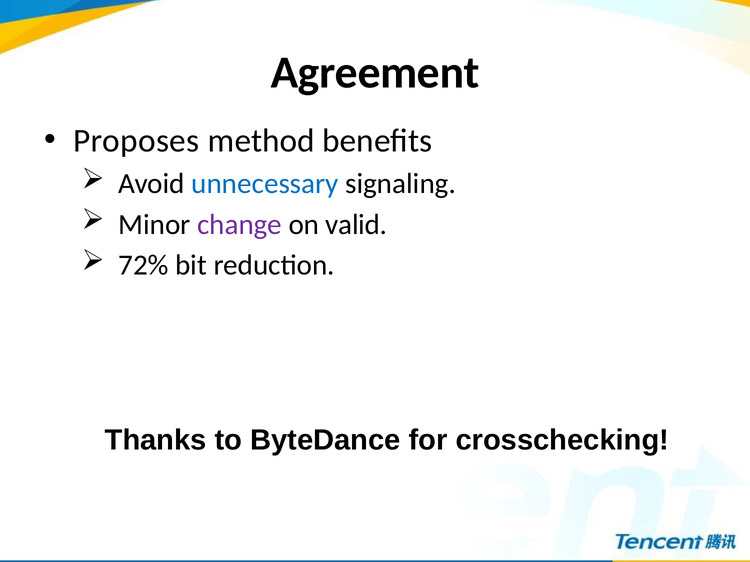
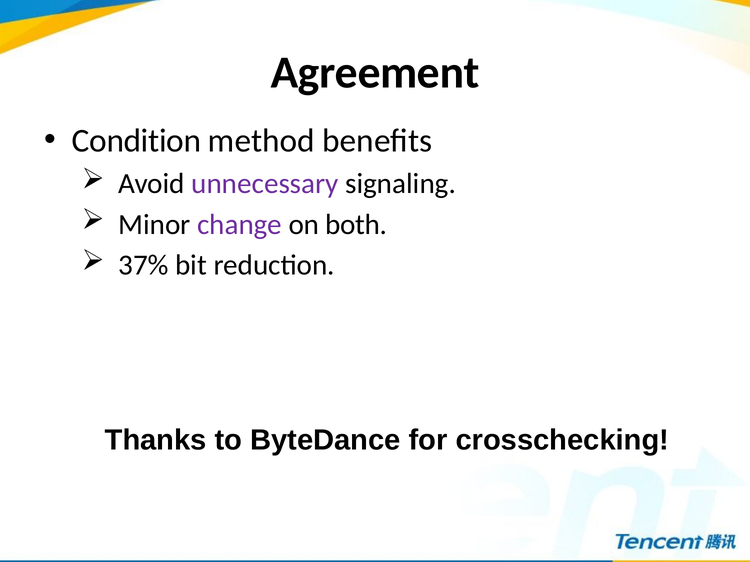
Proposes: Proposes -> Condition
unnecessary colour: blue -> purple
valid: valid -> both
72%: 72% -> 37%
